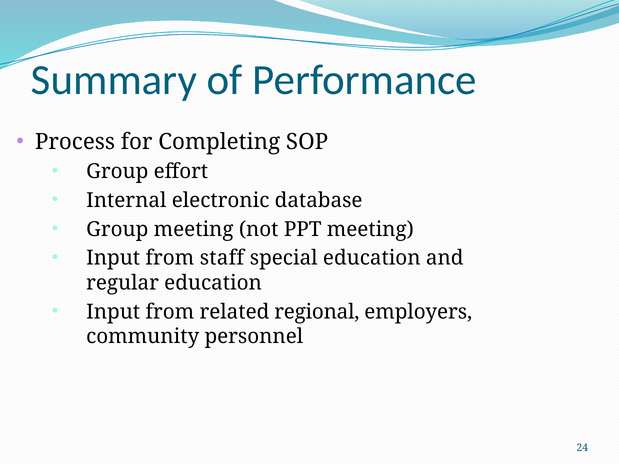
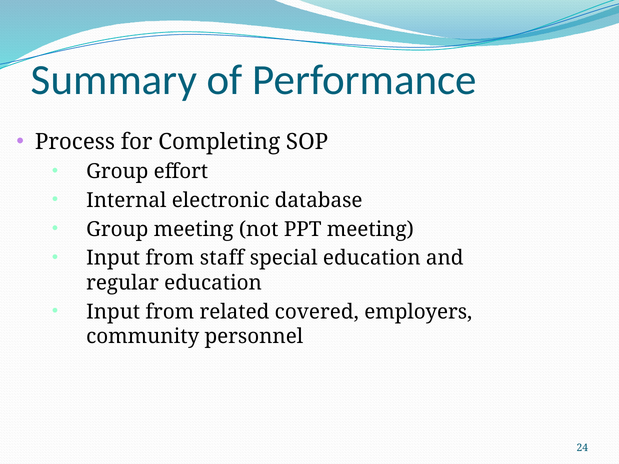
regional: regional -> covered
